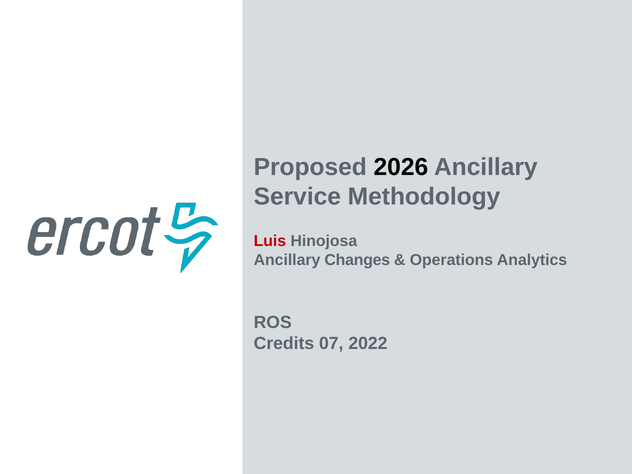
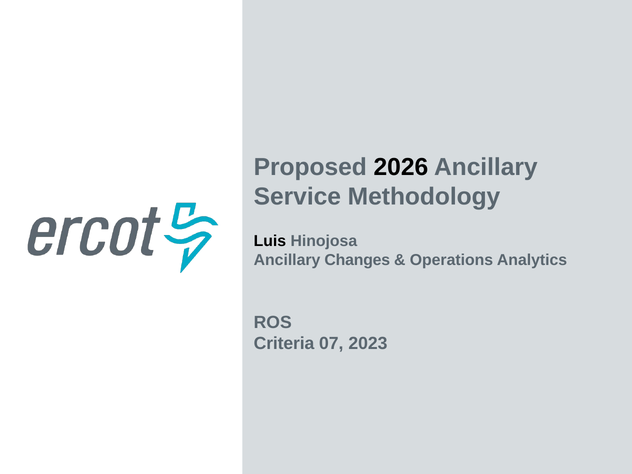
Luis colour: red -> black
Credits: Credits -> Criteria
2022: 2022 -> 2023
